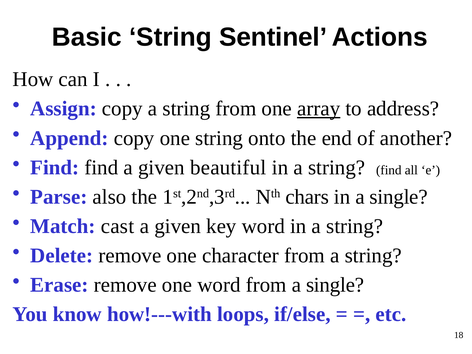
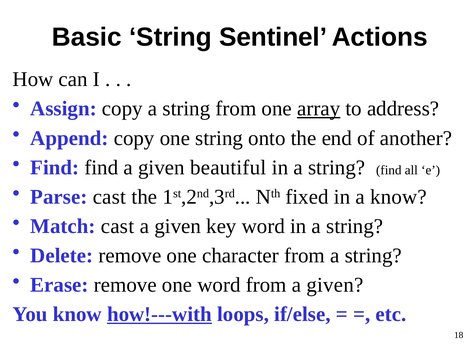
Parse also: also -> cast
chars: chars -> fixed
in a single: single -> know
from a single: single -> given
how!---with underline: none -> present
